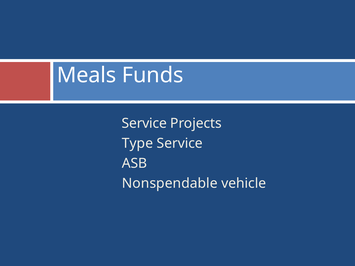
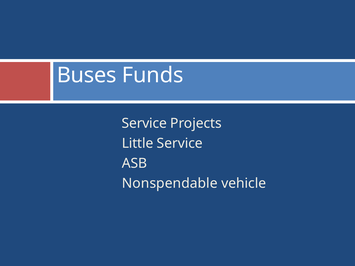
Meals: Meals -> Buses
Type: Type -> Little
